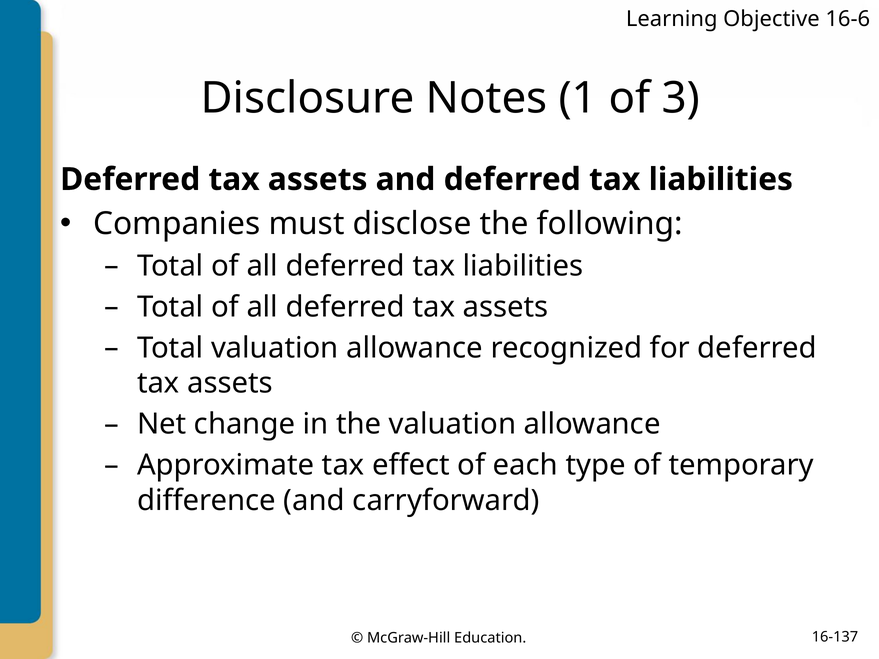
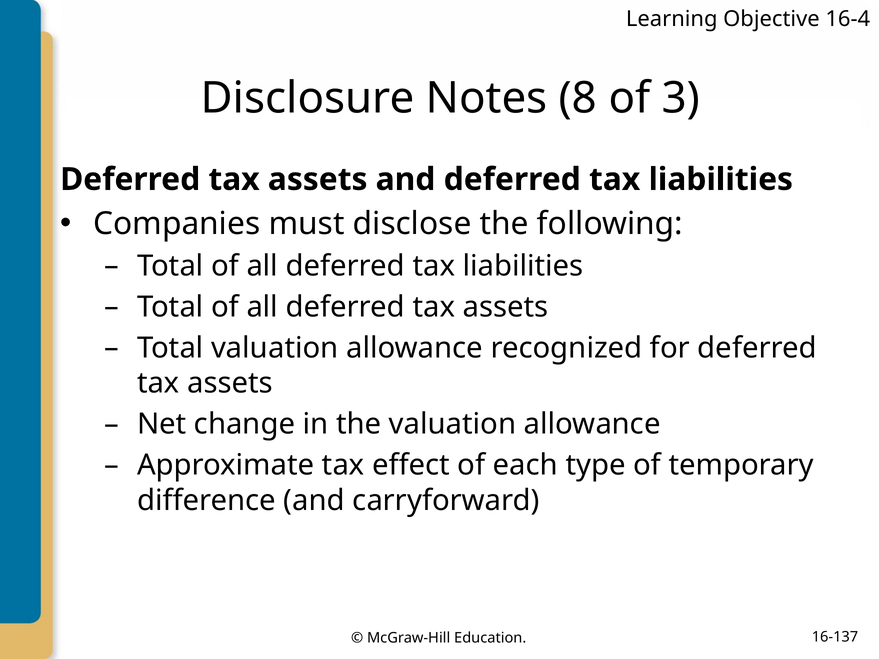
16-6: 16-6 -> 16-4
1: 1 -> 8
